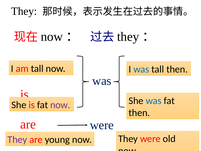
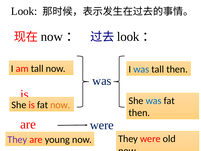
They at (24, 11): They -> Look
they at (128, 37): they -> look
now at (60, 105) colour: purple -> orange
